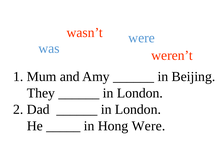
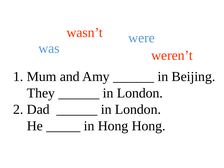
Hong Were: Were -> Hong
